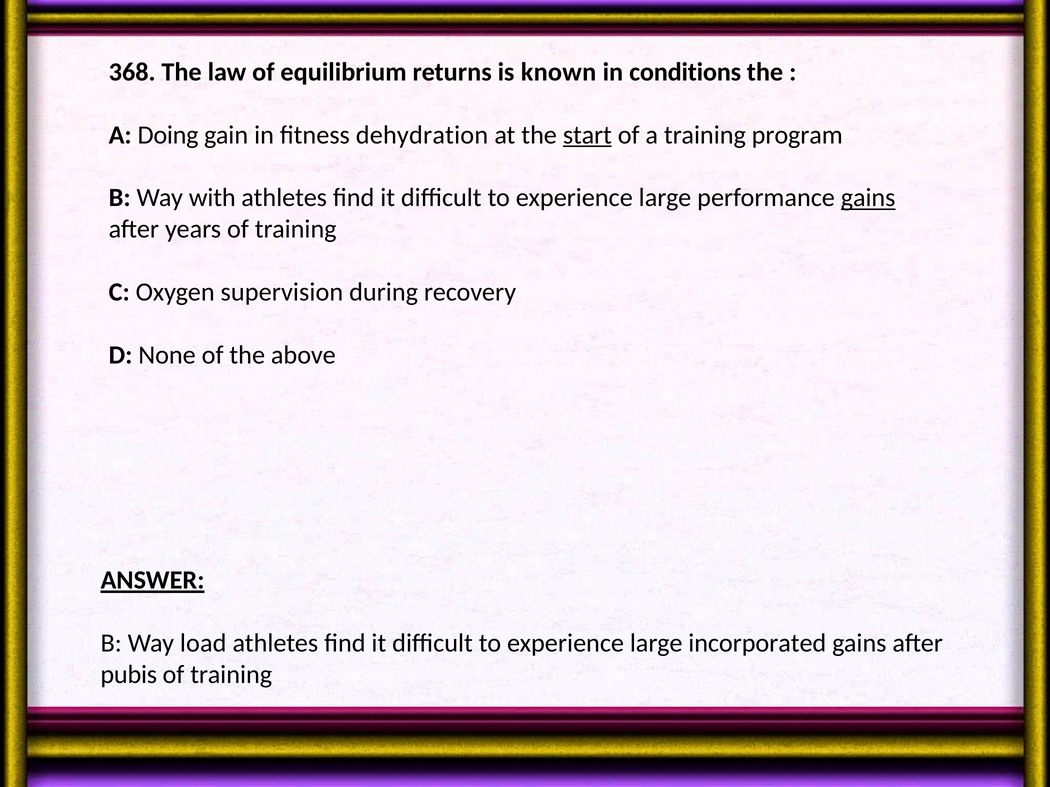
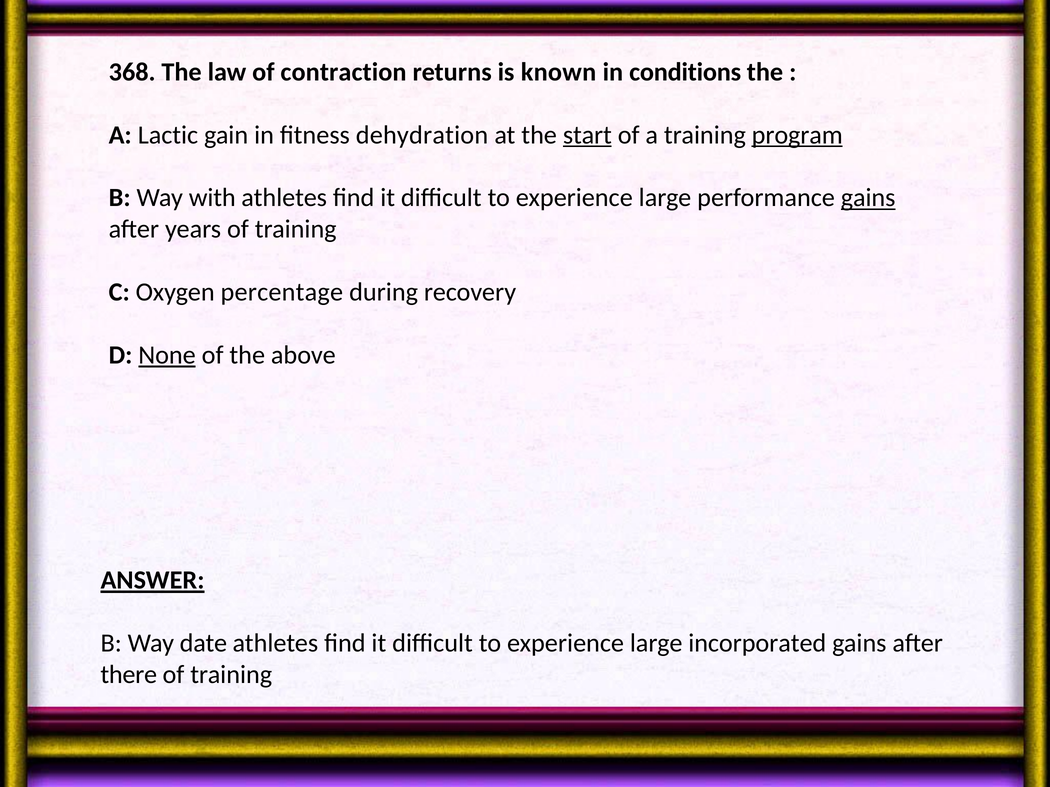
equilibrium: equilibrium -> contraction
Doing: Doing -> Lactic
program underline: none -> present
supervision: supervision -> percentage
None underline: none -> present
load: load -> date
pubis: pubis -> there
